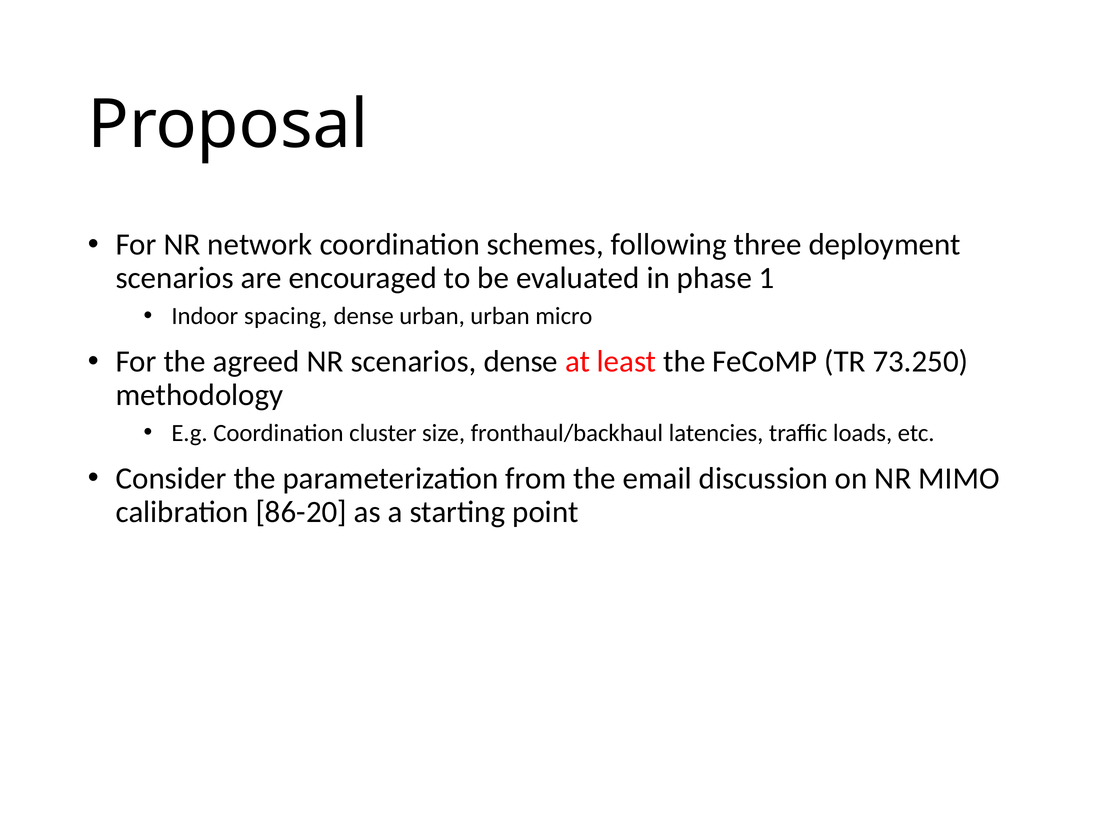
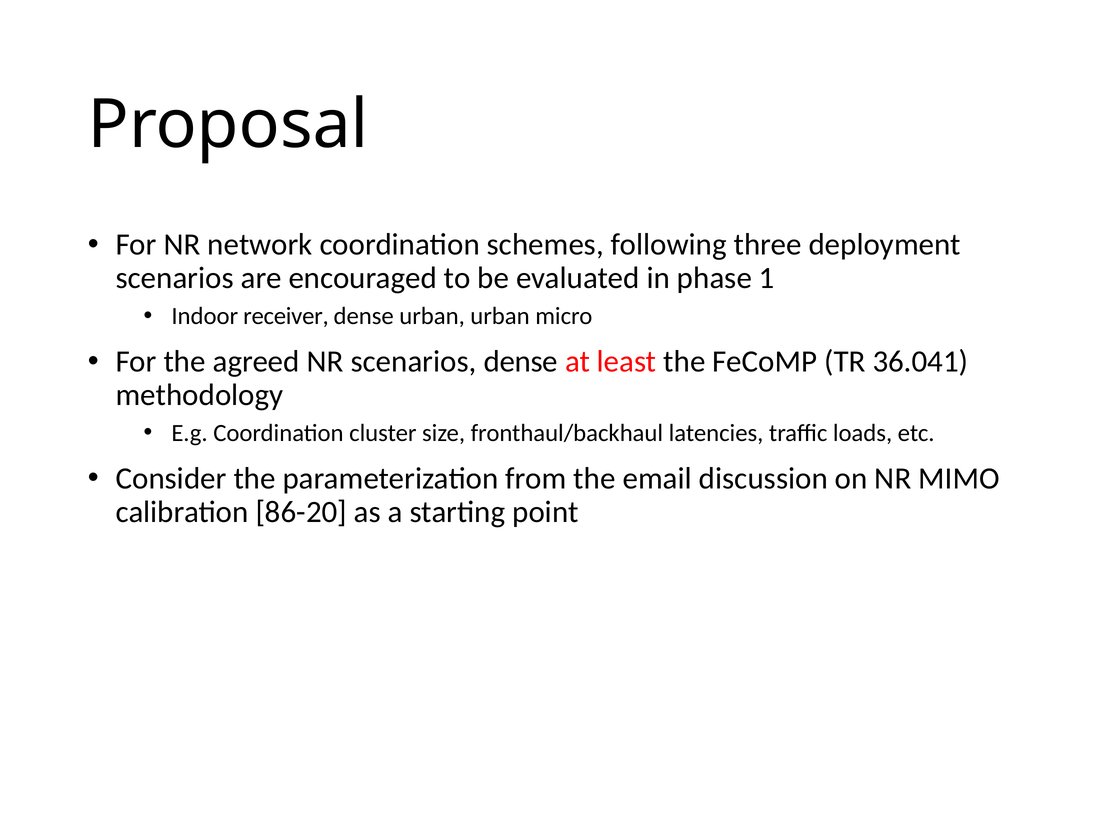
spacing: spacing -> receiver
73.250: 73.250 -> 36.041
